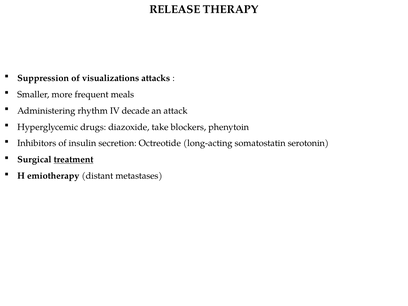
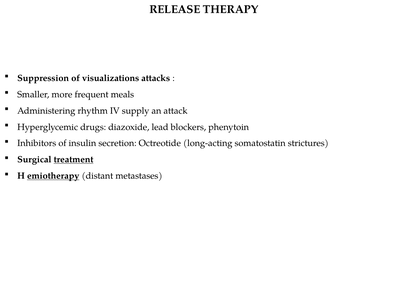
decade: decade -> supply
take: take -> lead
serotonin: serotonin -> strictures
emiotherapy underline: none -> present
